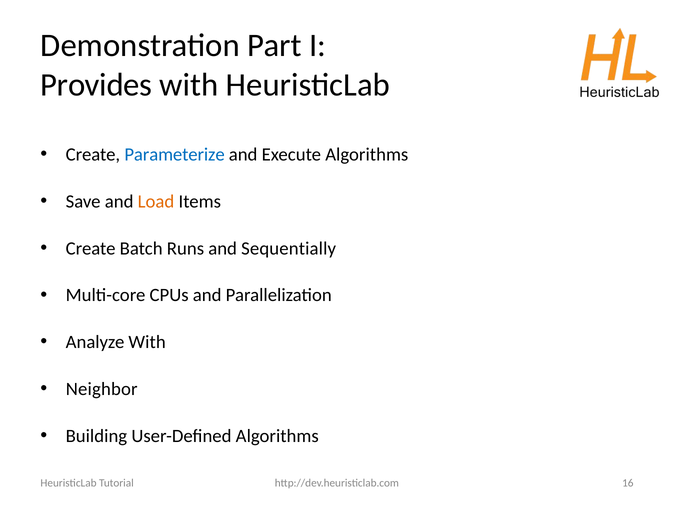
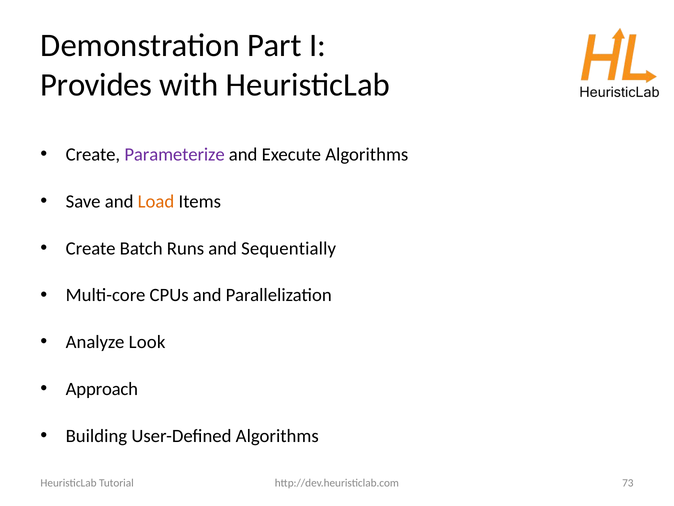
Parameterize colour: blue -> purple
Analyze With: With -> Look
Neighbor: Neighbor -> Approach
16: 16 -> 73
